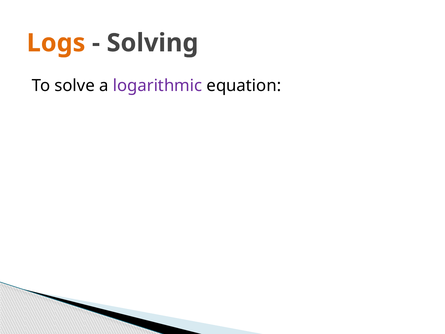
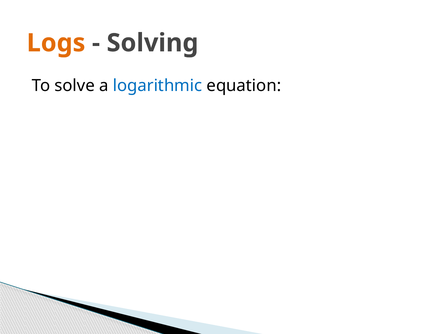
logarithmic colour: purple -> blue
